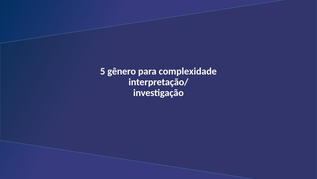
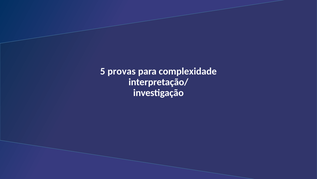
gênero: gênero -> provas
